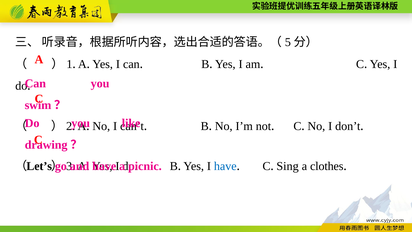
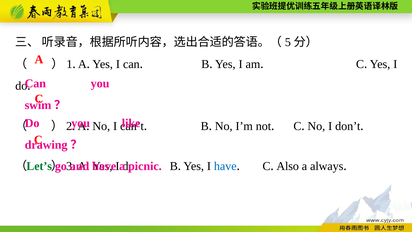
Let’s colour: black -> green
Sing: Sing -> Also
clothes: clothes -> always
